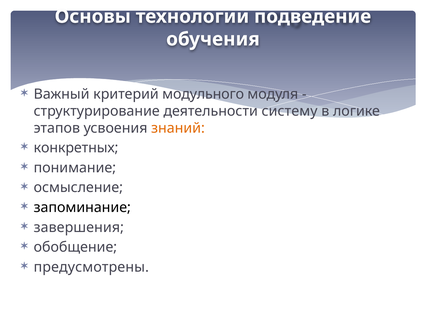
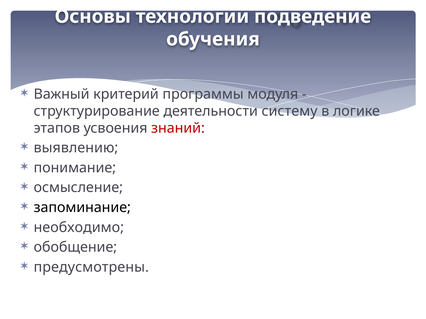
модульного: модульного -> программы
знаний colour: orange -> red
конкретных: конкретных -> выявлению
завершения: завершения -> необходимо
